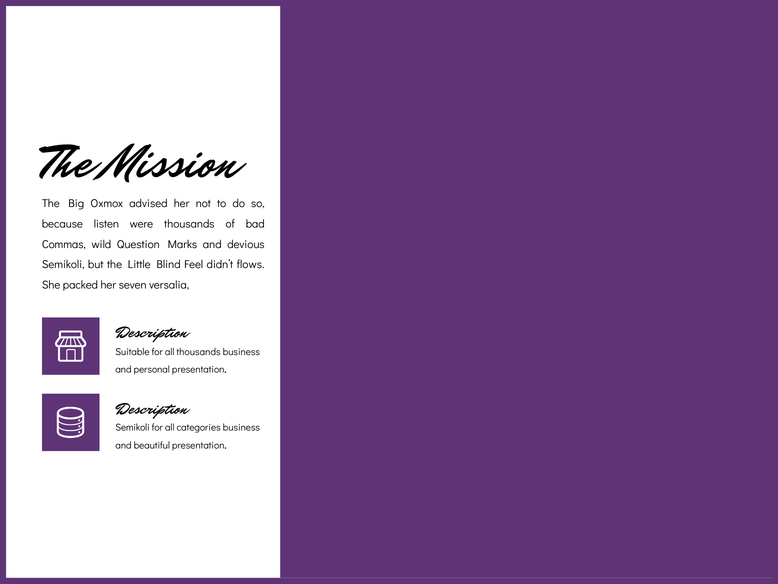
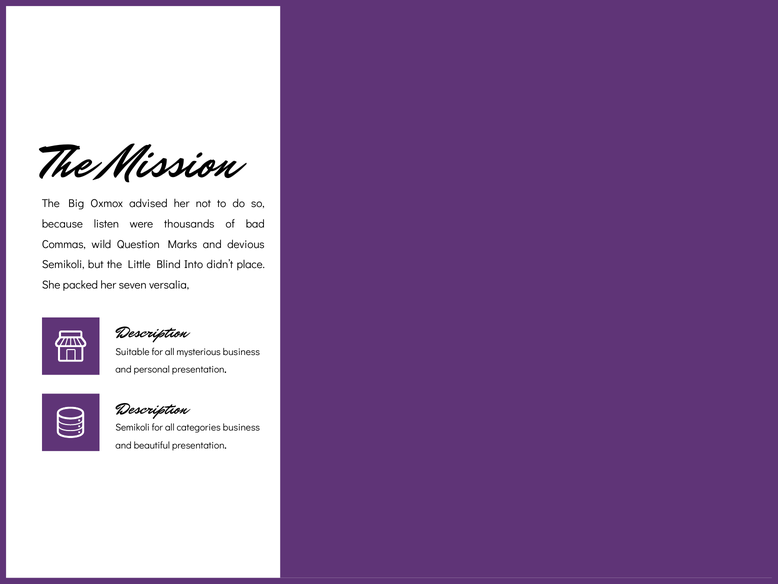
Feel: Feel -> Into
flows: flows -> place
all thousands: thousands -> mysterious
